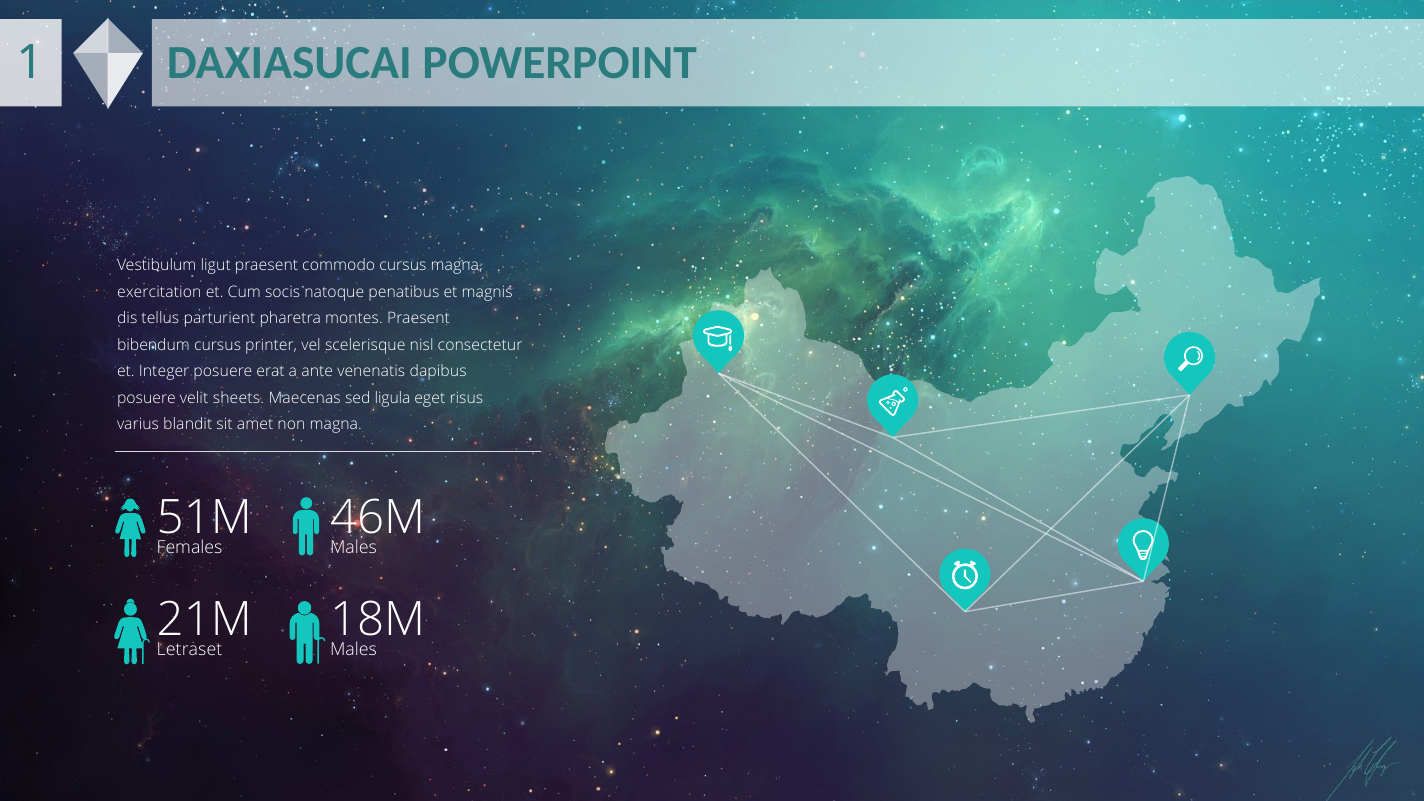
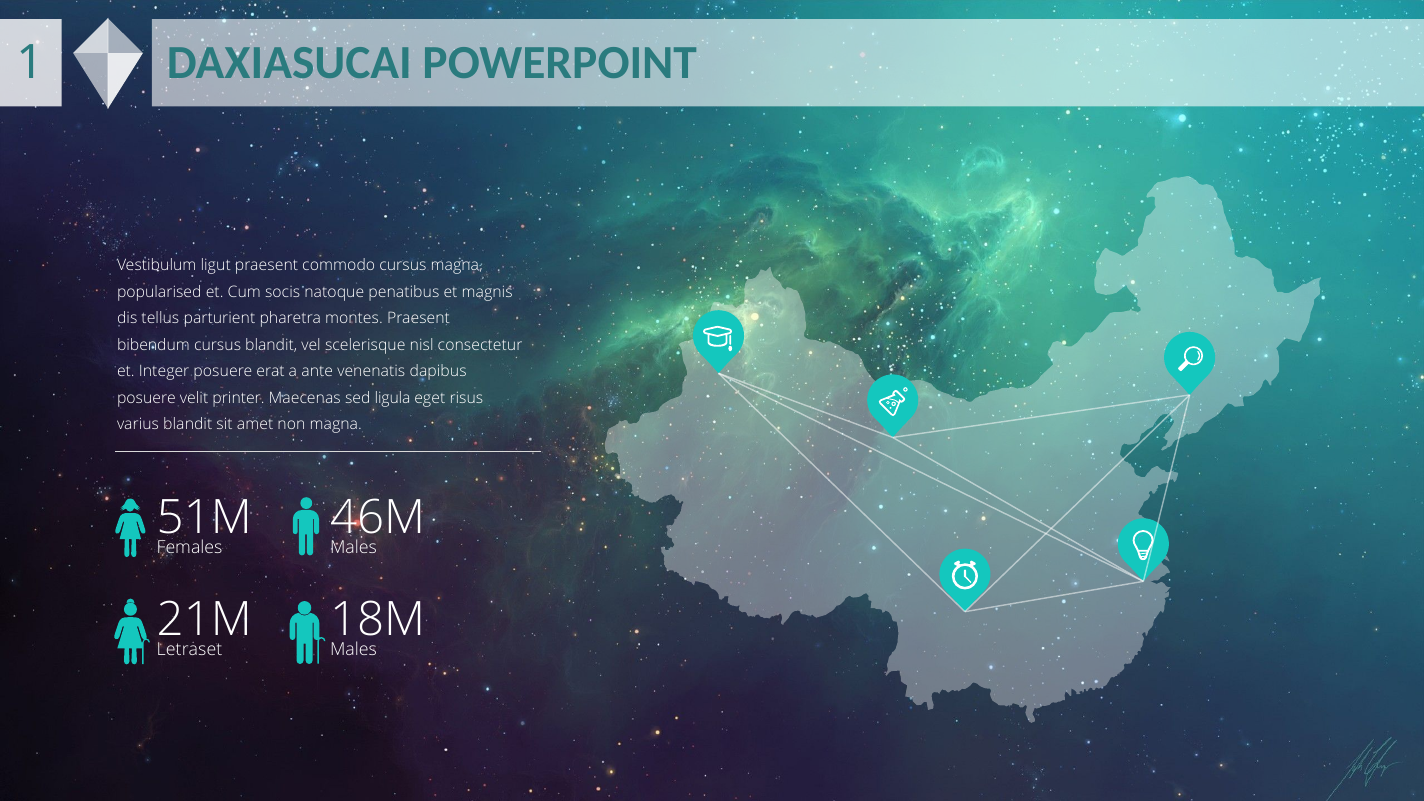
exercitation: exercitation -> popularised
cursus printer: printer -> blandit
sheets: sheets -> printer
